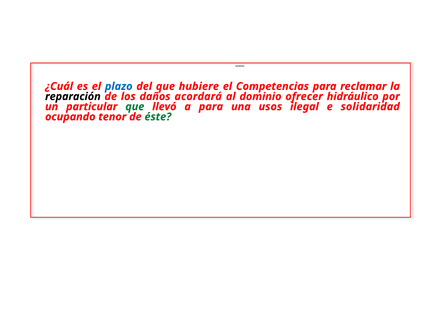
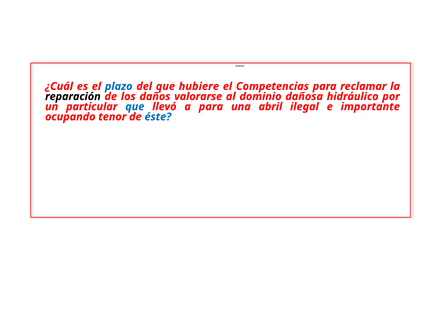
acordará: acordará -> valorarse
ofrecer: ofrecer -> dañosa
que at (135, 107) colour: green -> blue
usos: usos -> abril
solidaridad: solidaridad -> importante
éste colour: green -> blue
